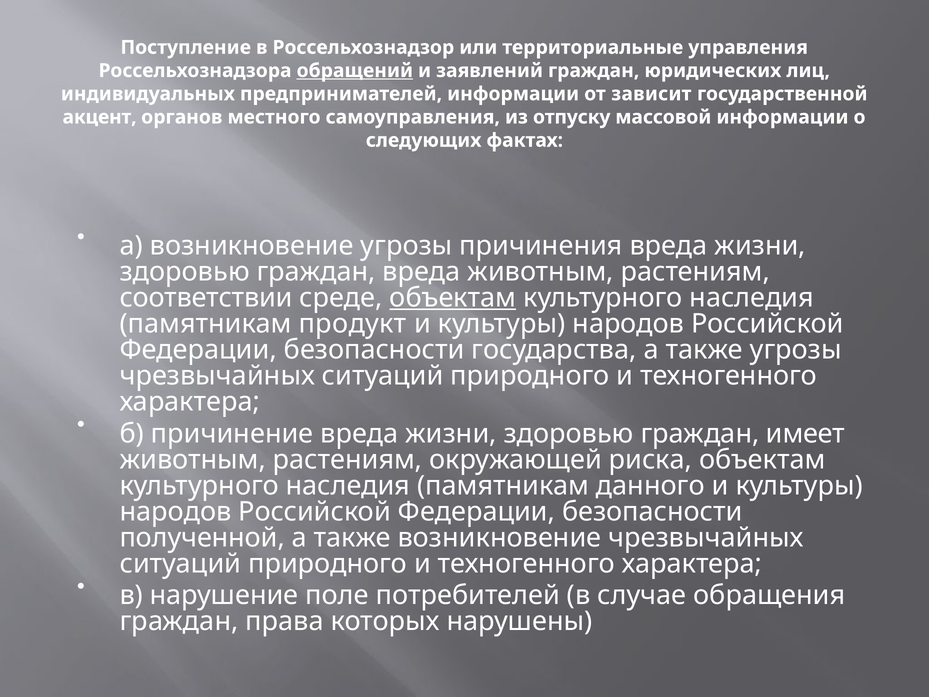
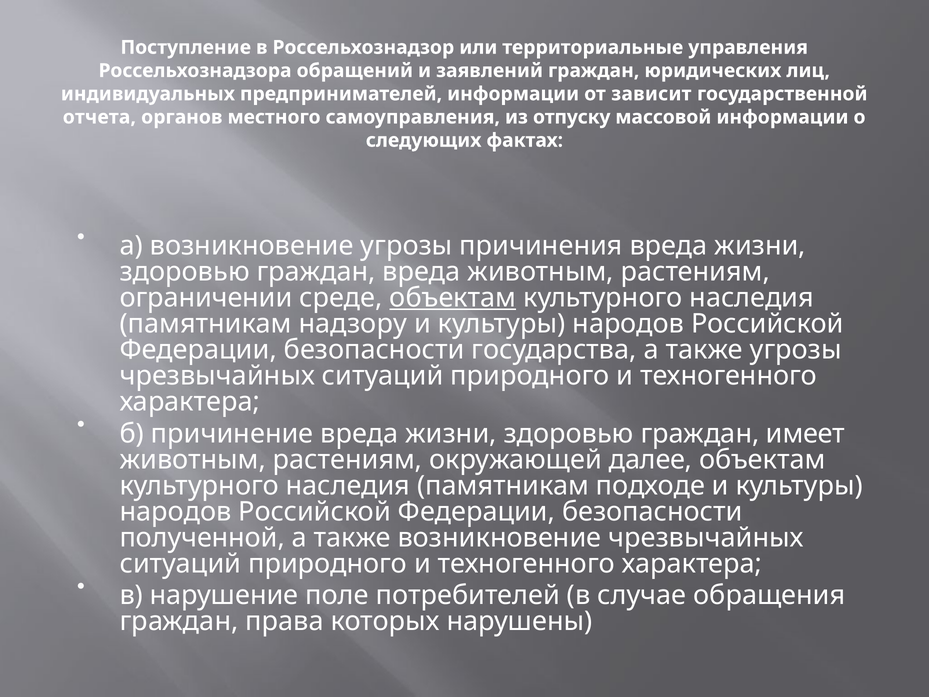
обращений underline: present -> none
акцент: акцент -> отчета
соответствии: соответствии -> ограничении
продукт: продукт -> надзору
риска: риска -> далее
данного: данного -> подходе
